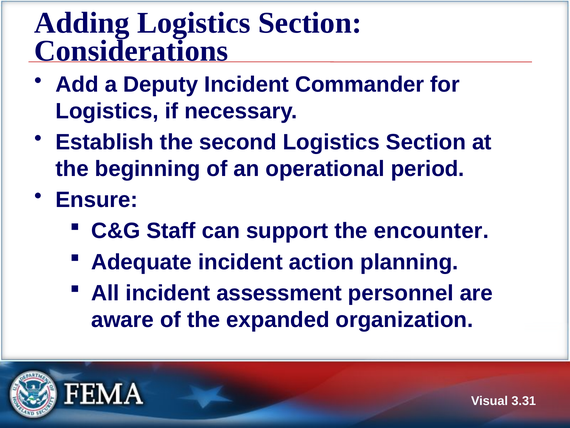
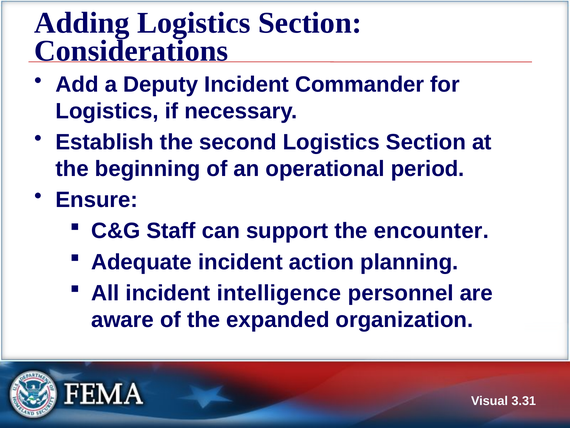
assessment: assessment -> intelligence
